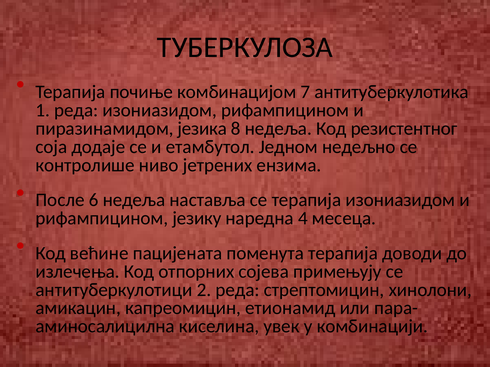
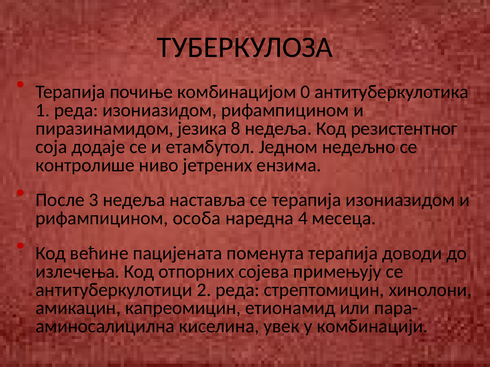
7: 7 -> 0
6: 6 -> 3
језику: језику -> особа
